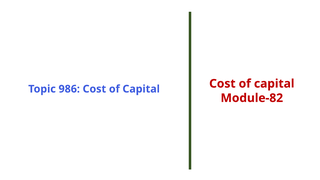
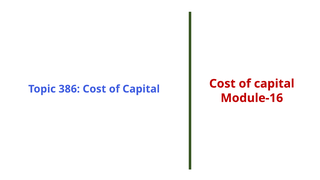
986: 986 -> 386
Module-82: Module-82 -> Module-16
